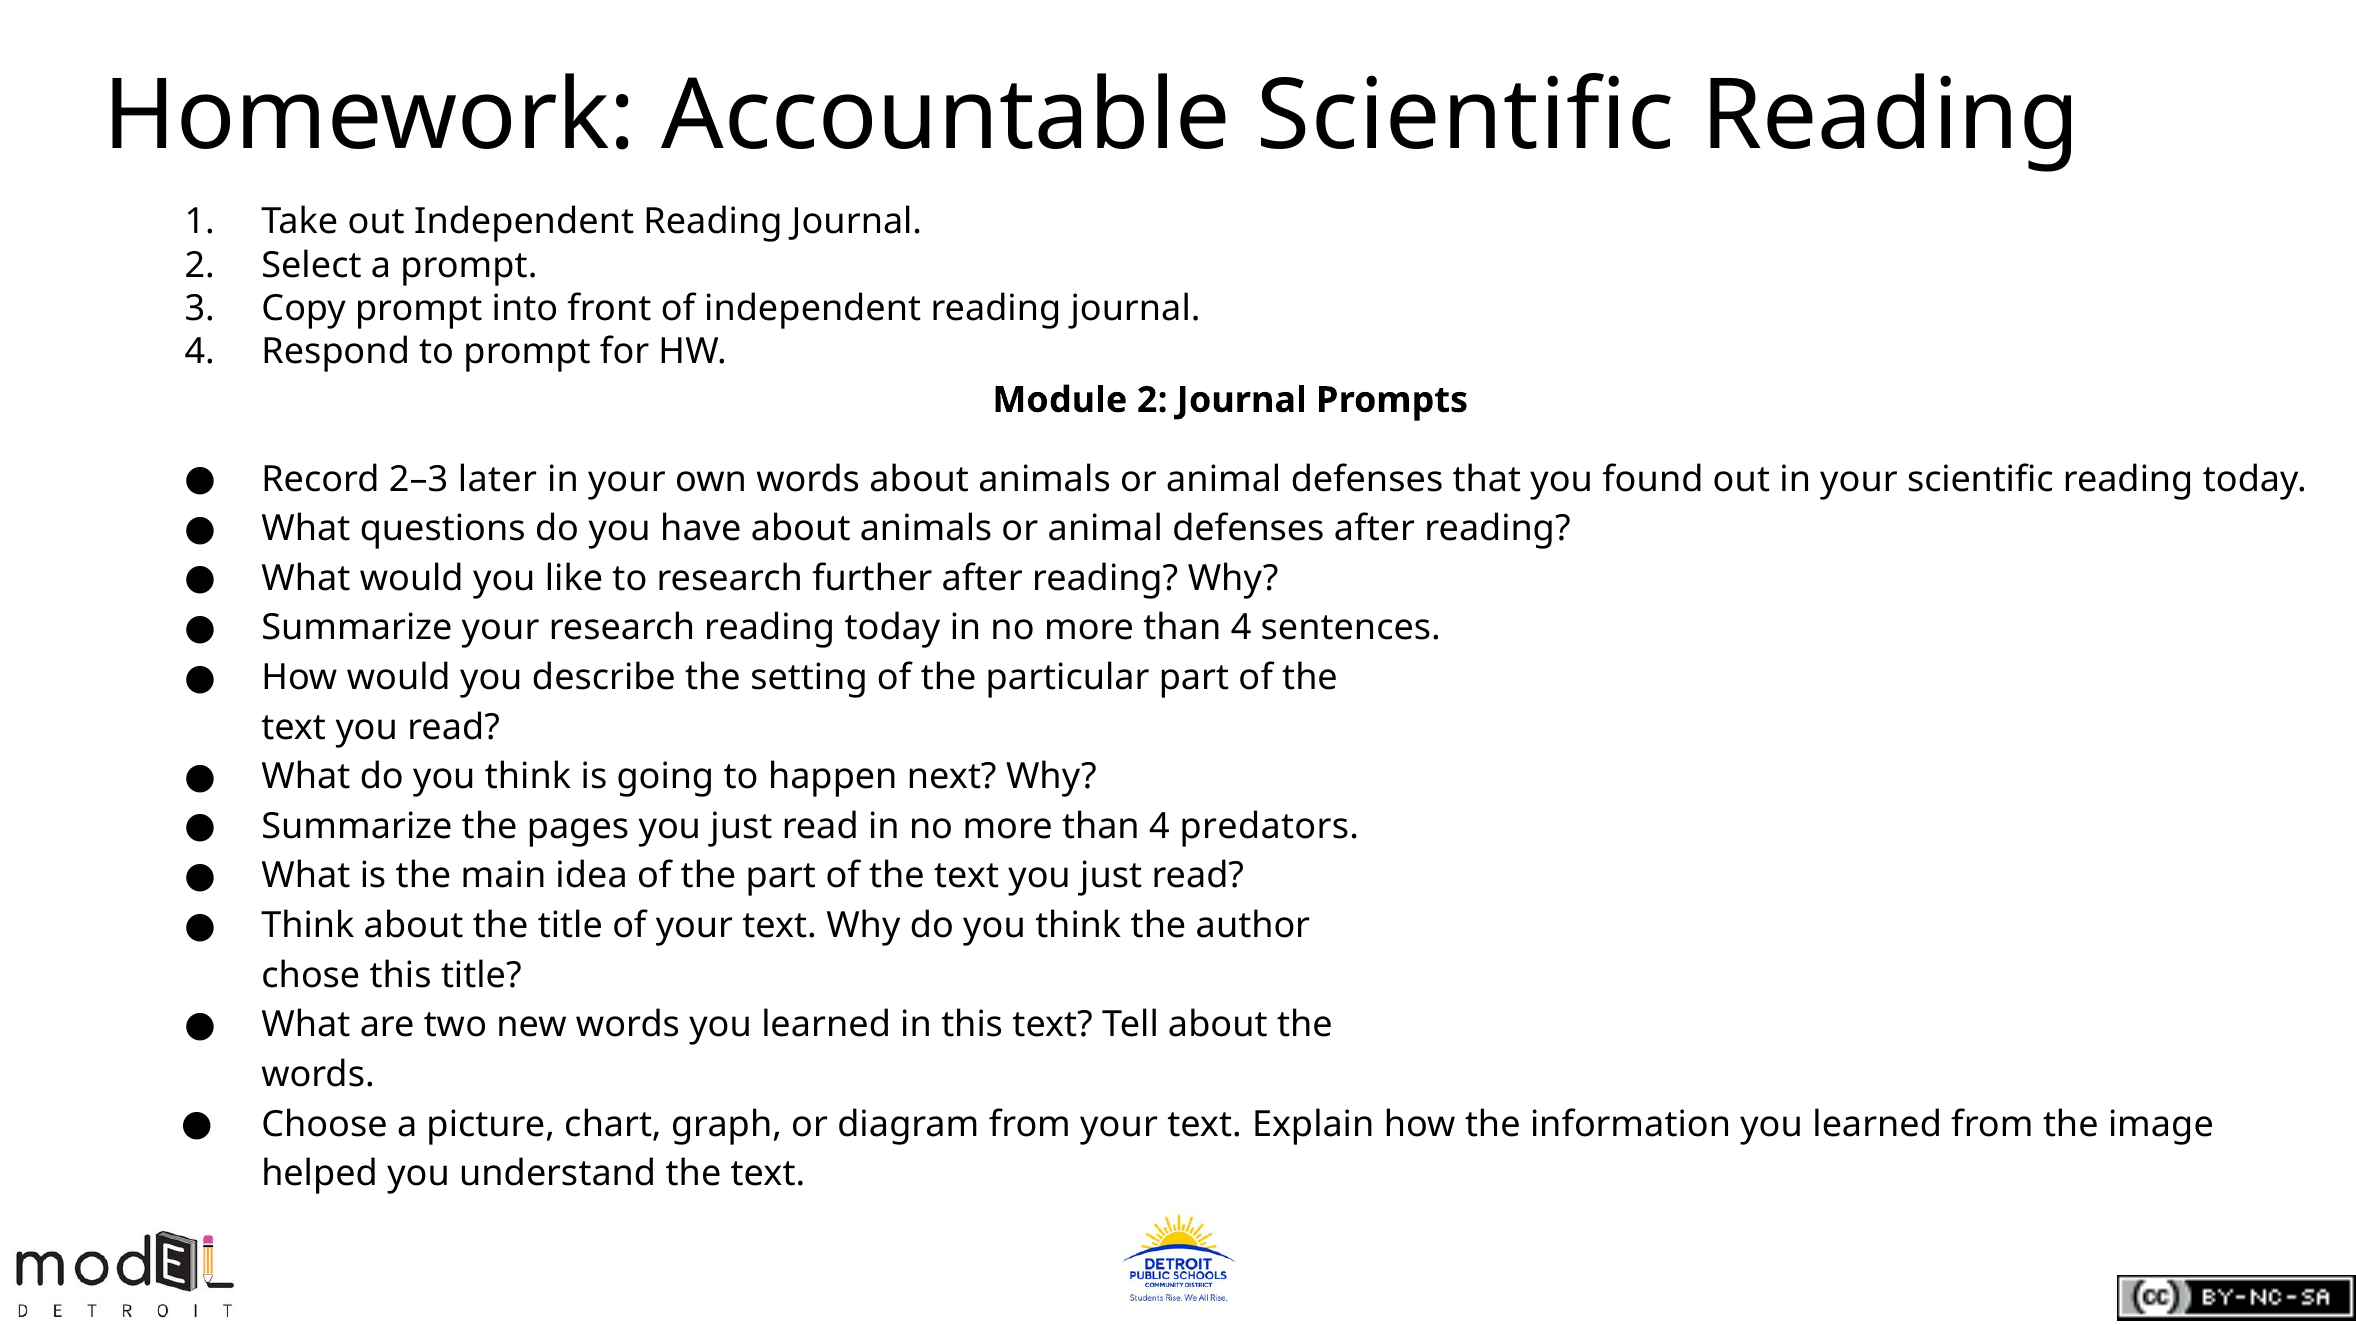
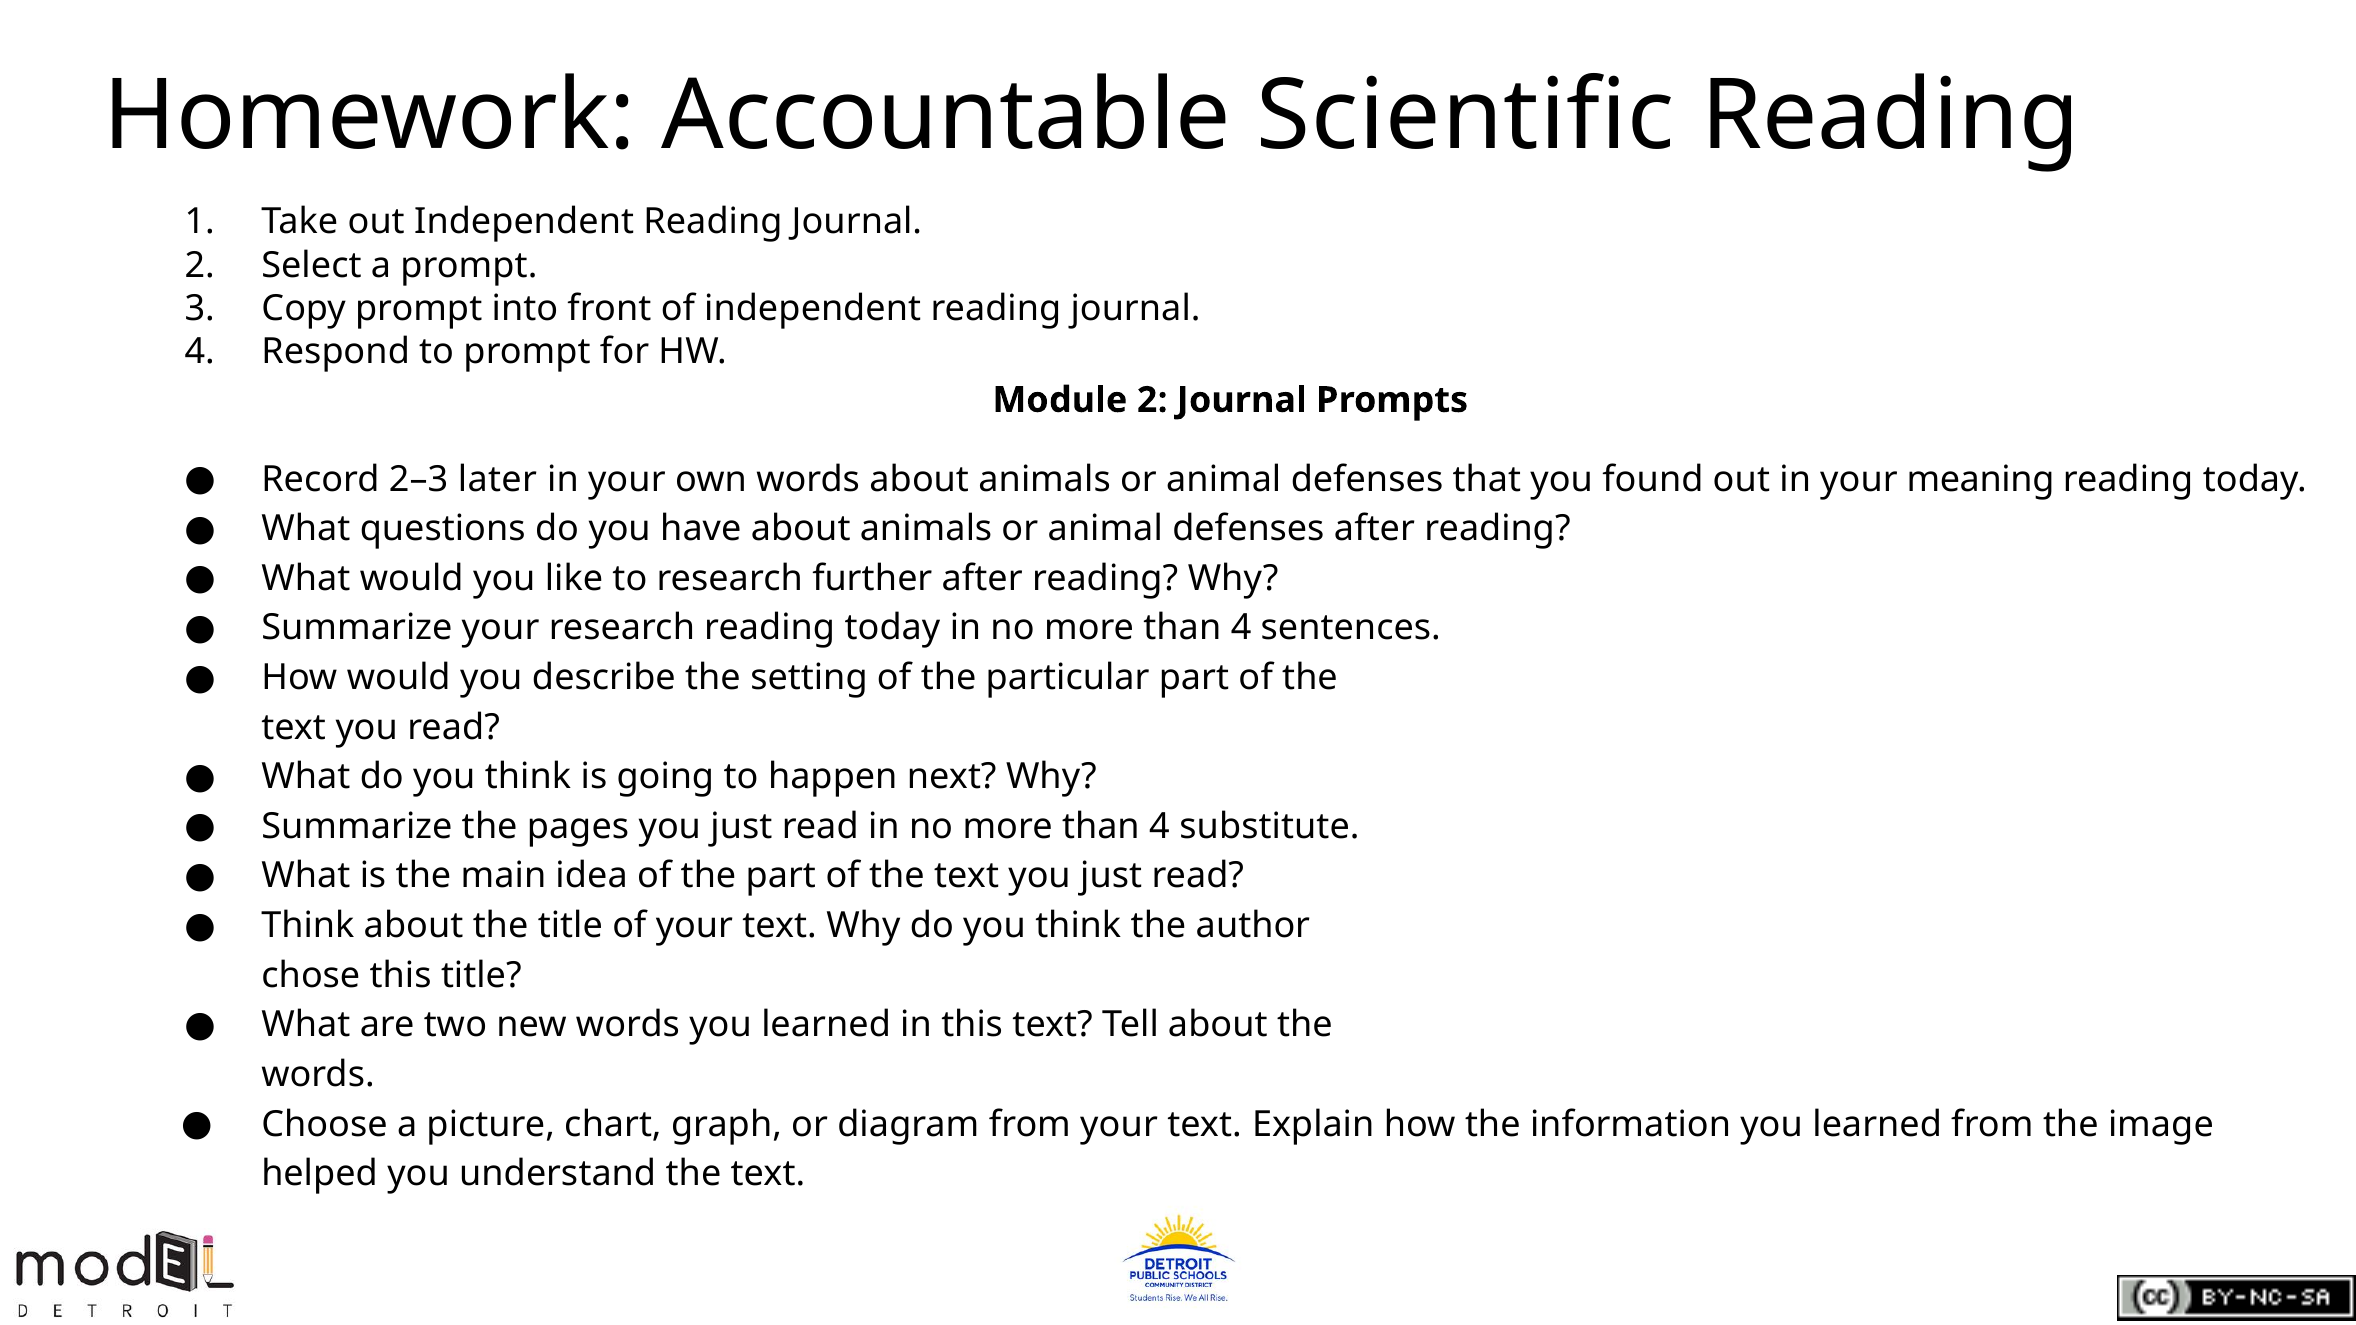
your scientific: scientific -> meaning
predators: predators -> substitute
